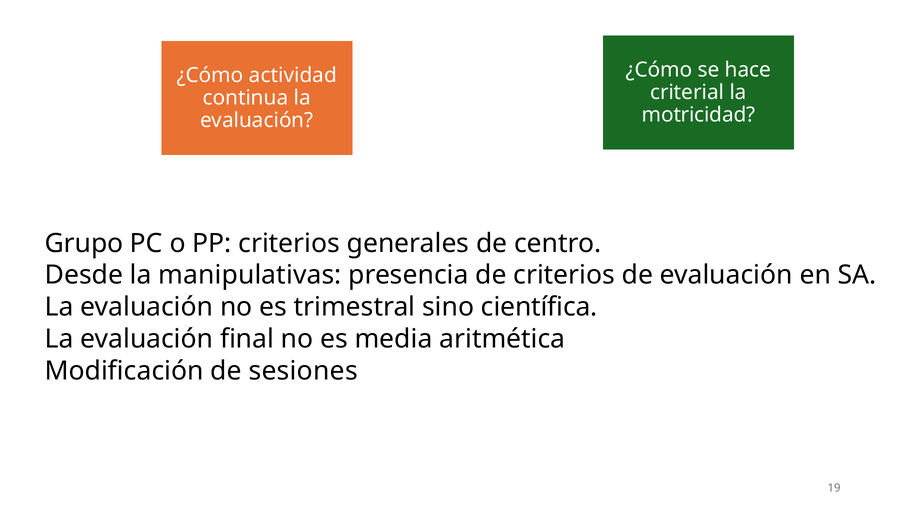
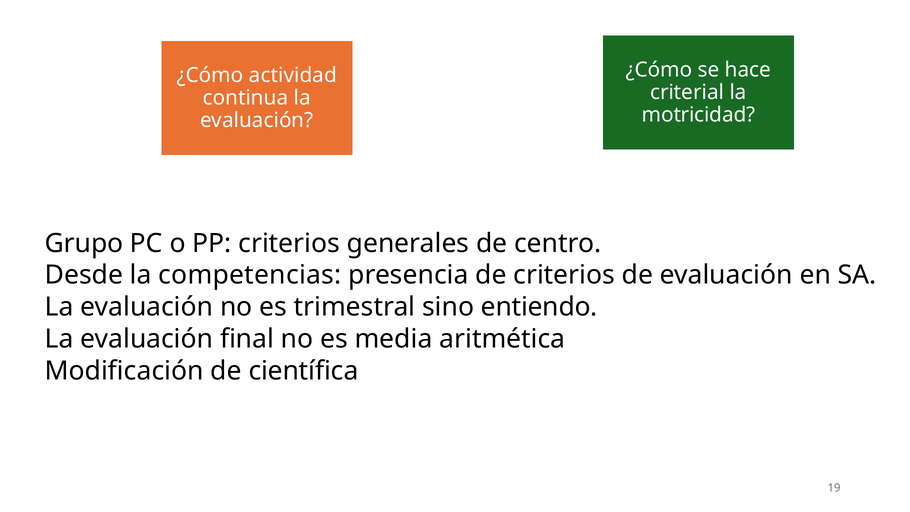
manipulativas: manipulativas -> competencias
científica: científica -> entiendo
sesiones: sesiones -> científica
